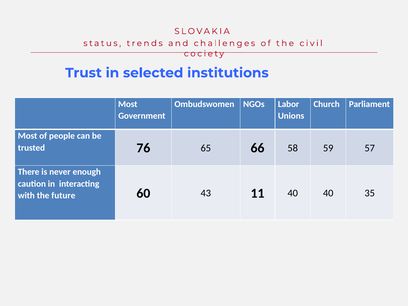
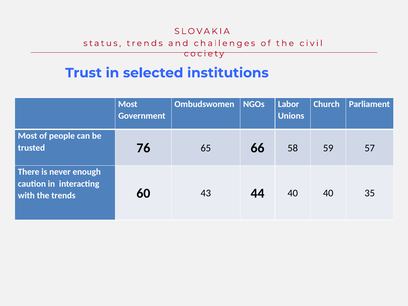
the future: future -> trends
11: 11 -> 44
